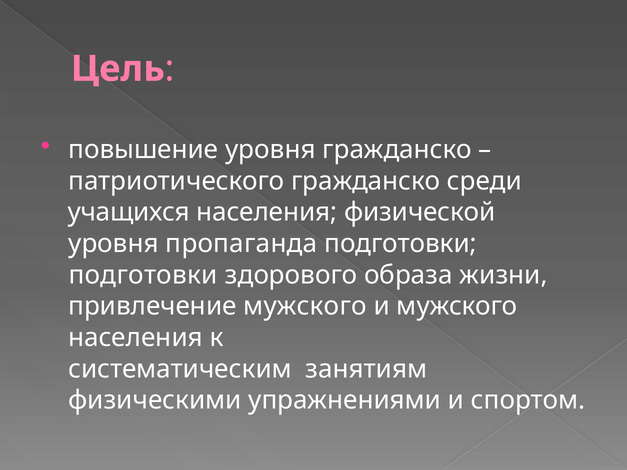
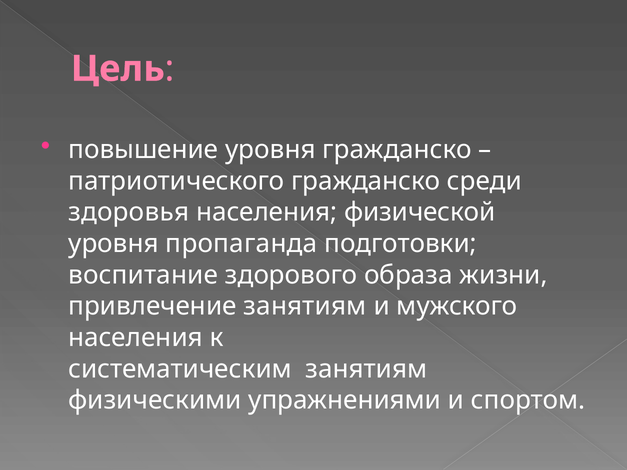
учащихся: учащихся -> здоровья
подготовки at (143, 275): подготовки -> воспитание
привлечение мужского: мужского -> занятиям
